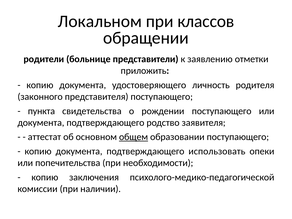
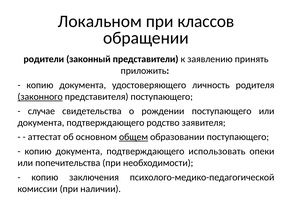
больнице: больнице -> законный
отметки: отметки -> принять
законного underline: none -> present
пункта: пункта -> случае
